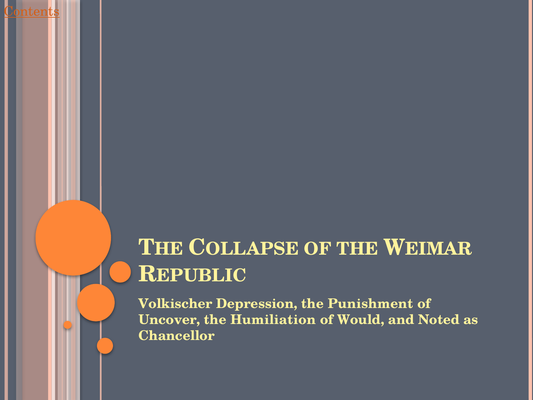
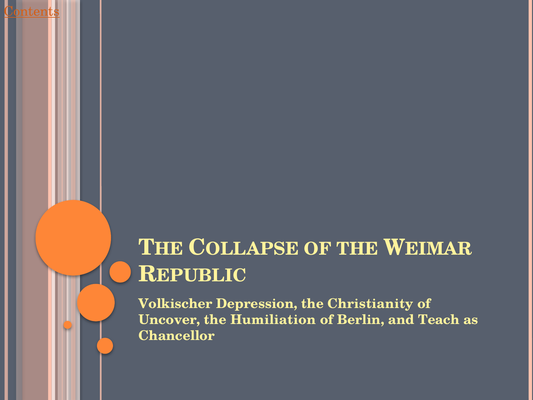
Punishment: Punishment -> Christianity
Would: Would -> Berlin
Noted: Noted -> Teach
